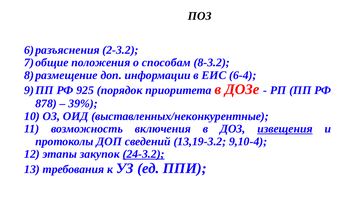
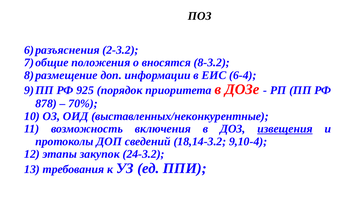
способам: способам -> вносятся
39%: 39% -> 70%
13,19-3.2: 13,19-3.2 -> 18,14-3.2
24-3.2 underline: present -> none
